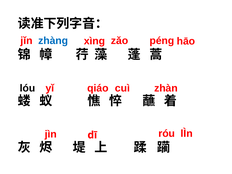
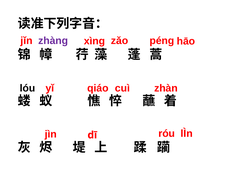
zhàng colour: blue -> purple
